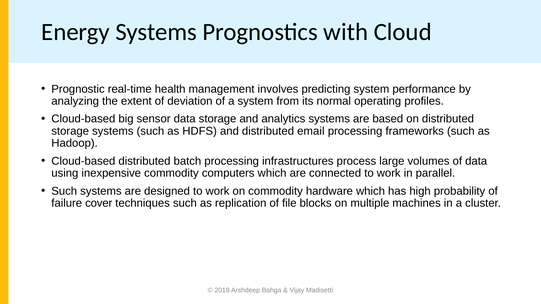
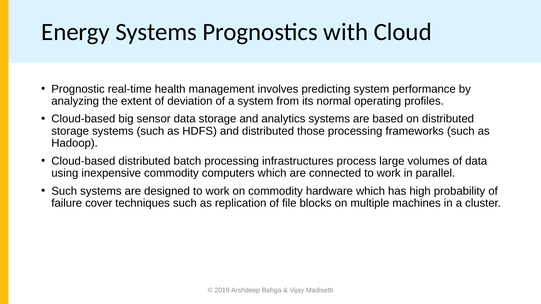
email: email -> those
